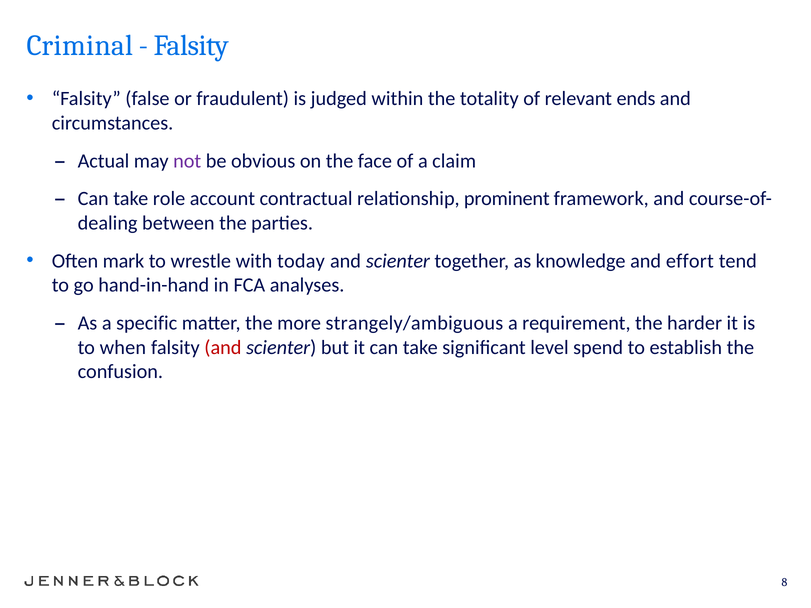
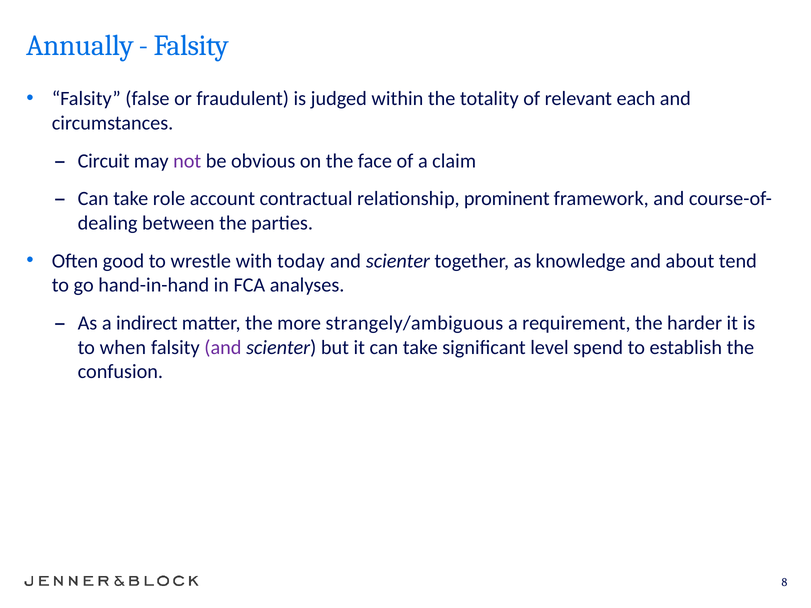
Criminal: Criminal -> Annually
ends: ends -> each
Actual: Actual -> Circuit
mark: mark -> good
effort: effort -> about
specific: specific -> indirect
and at (223, 348) colour: red -> purple
